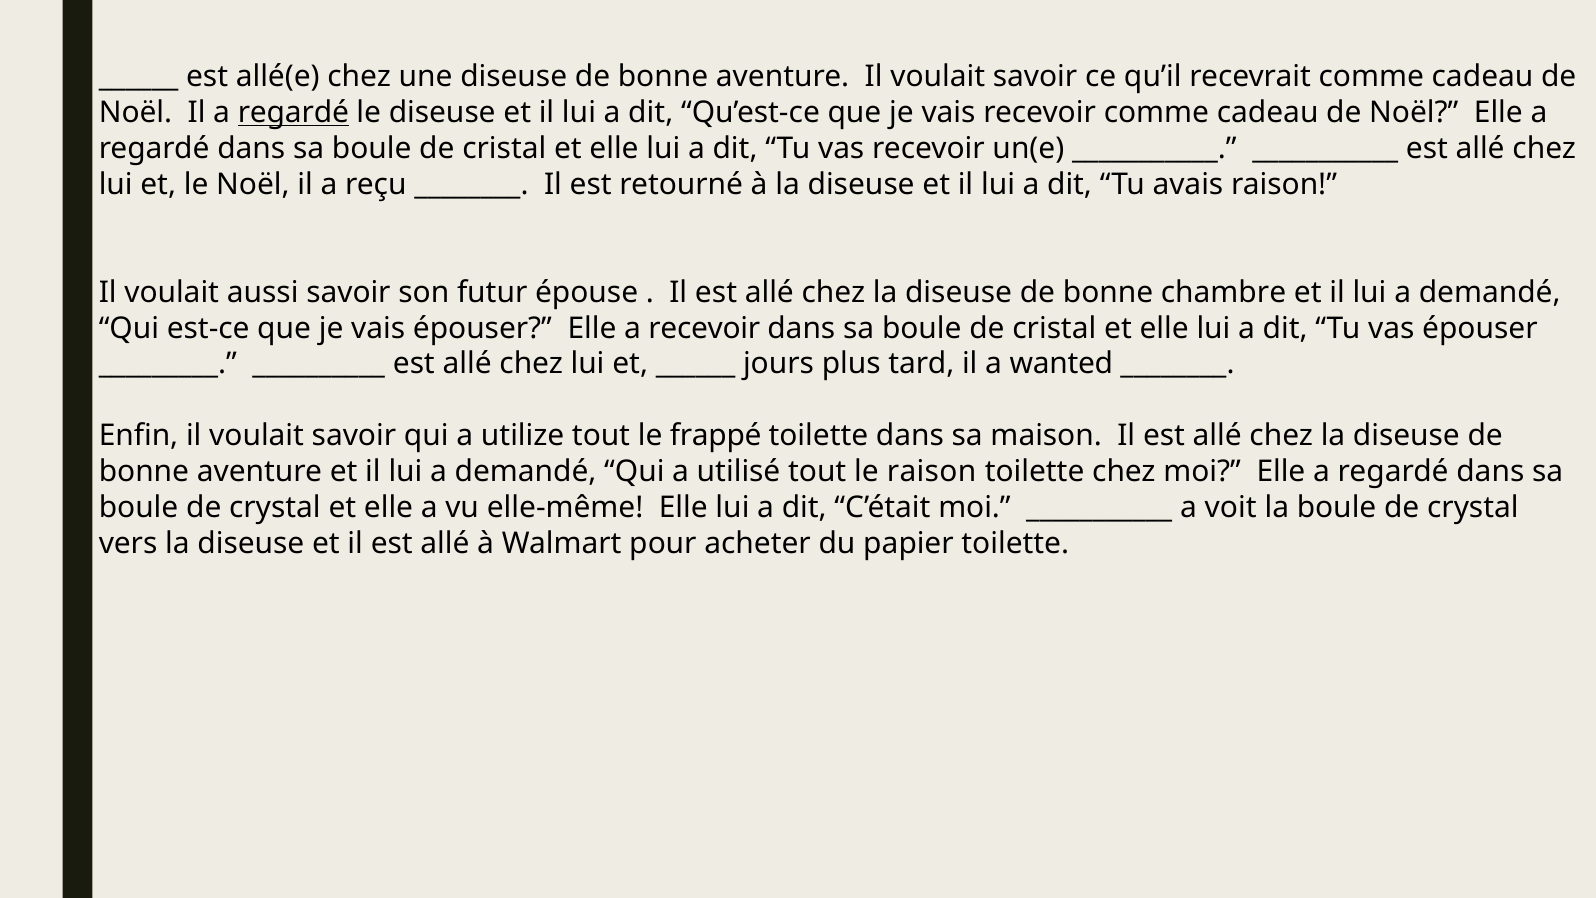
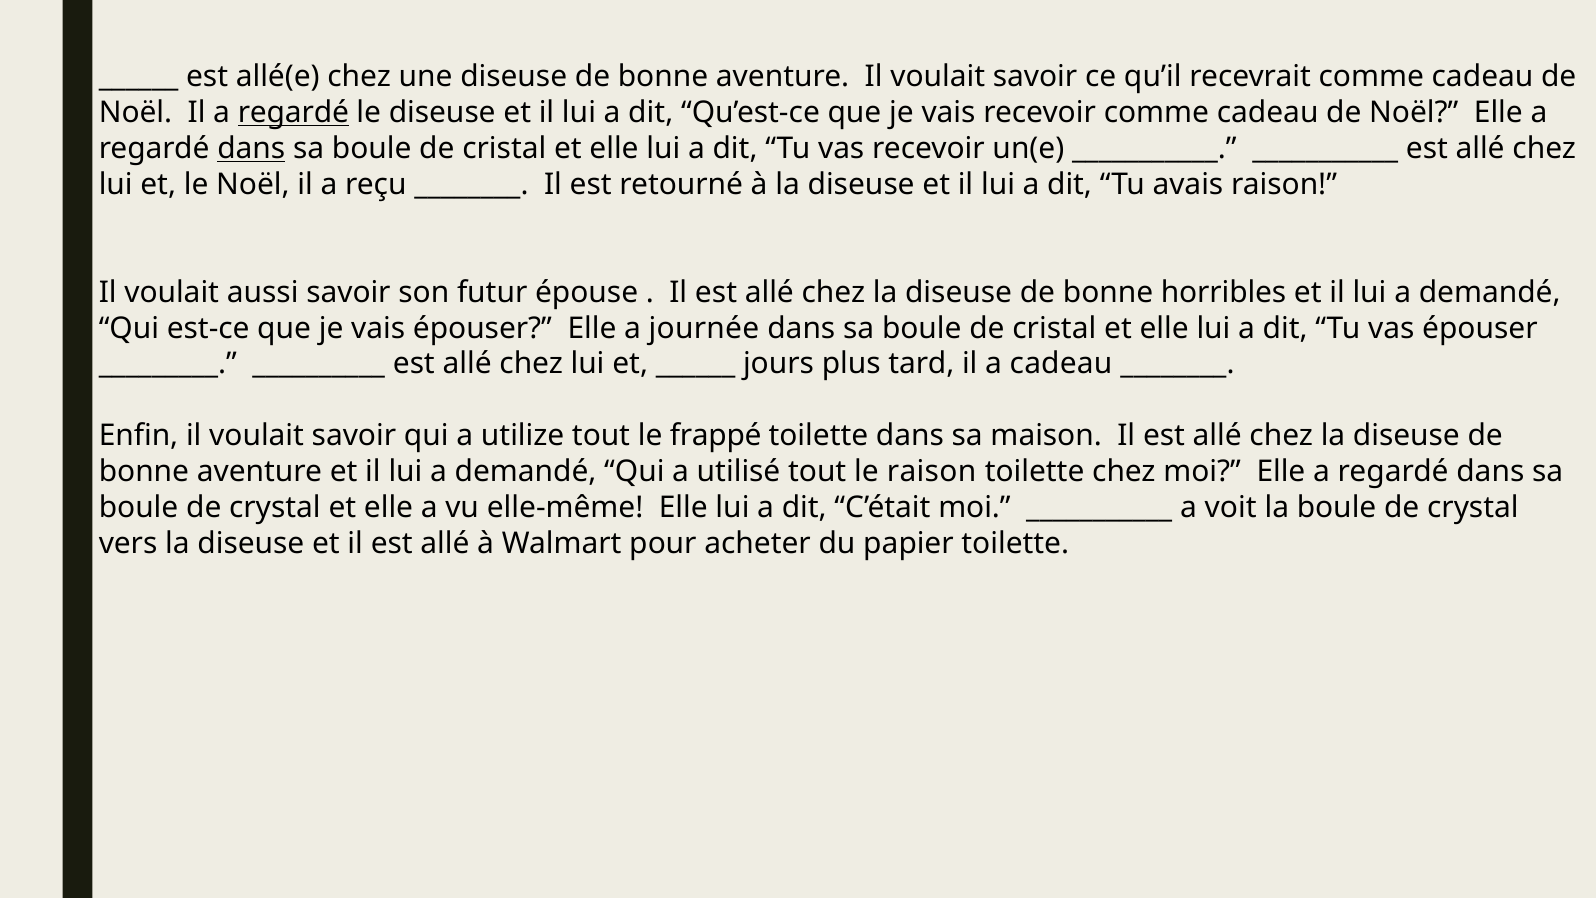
dans at (251, 149) underline: none -> present
chambre: chambre -> horribles
a recevoir: recevoir -> journée
a wanted: wanted -> cadeau
